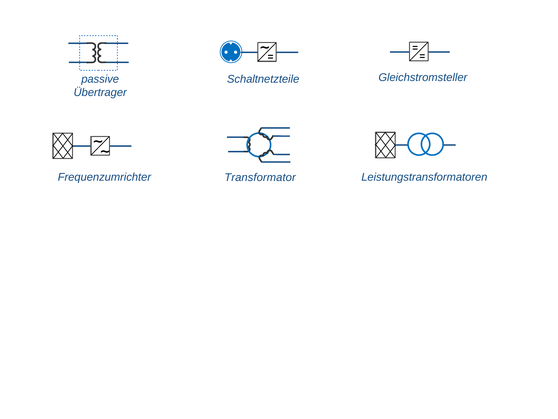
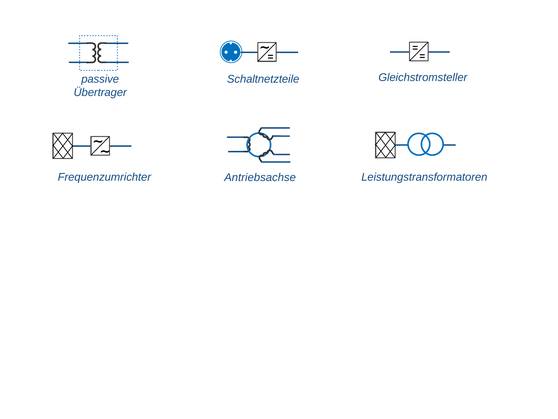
Transformator: Transformator -> Antriebsachse
